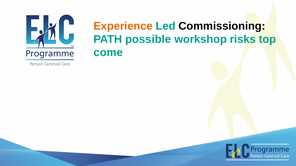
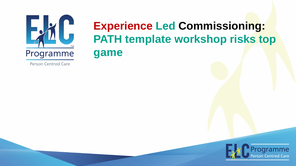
Experience colour: orange -> red
possible: possible -> template
come: come -> game
